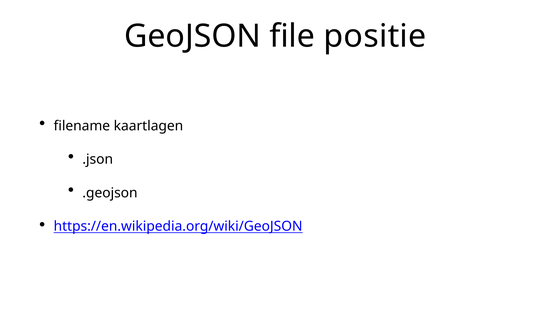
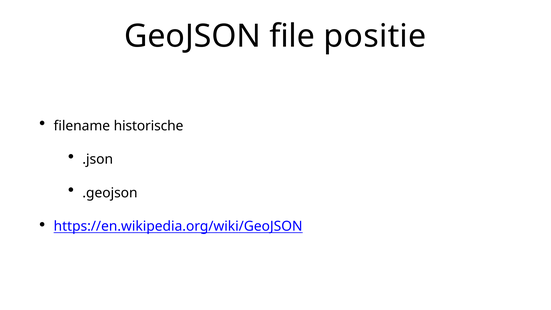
kaartlagen: kaartlagen -> historische
